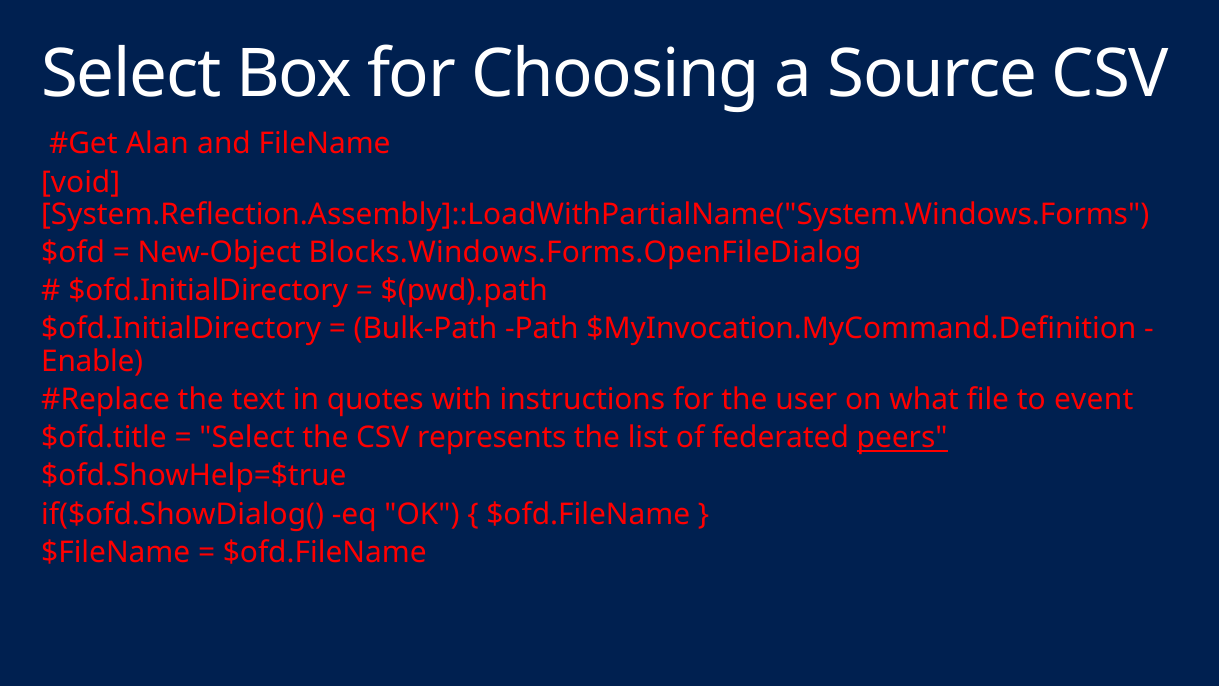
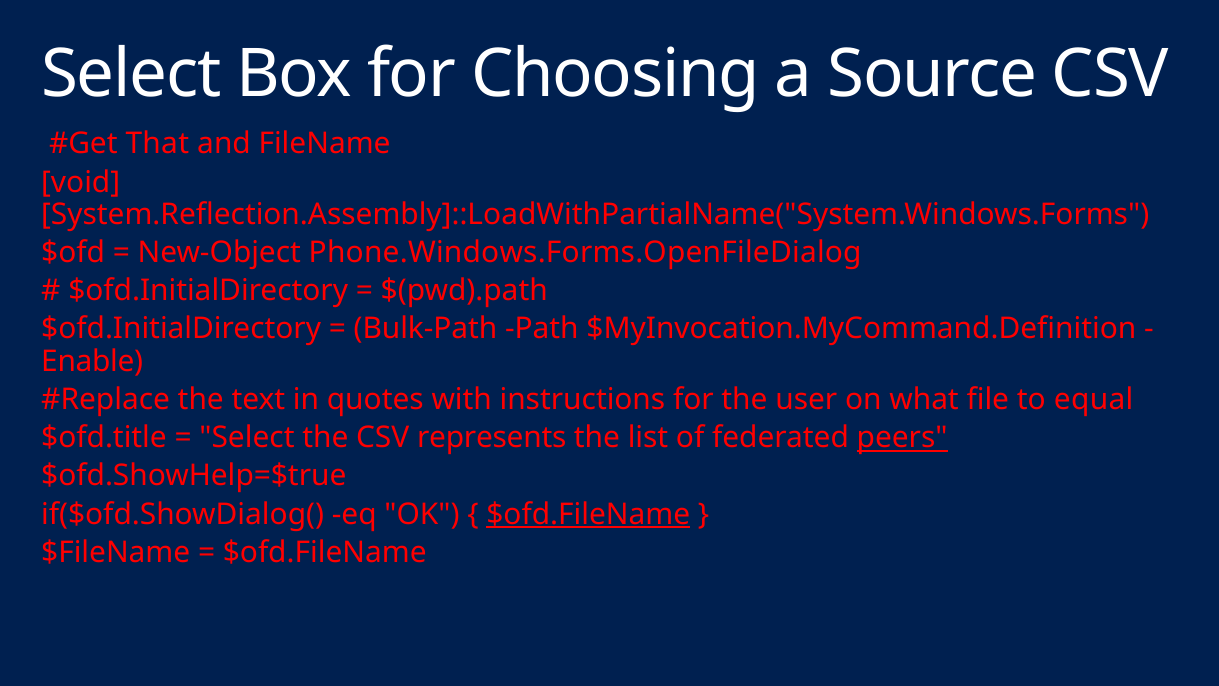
Alan: Alan -> That
Blocks.Windows.Forms.OpenFileDialog: Blocks.Windows.Forms.OpenFileDialog -> Phone.Windows.Forms.OpenFileDialog
event: event -> equal
$ofd.FileName at (588, 514) underline: none -> present
